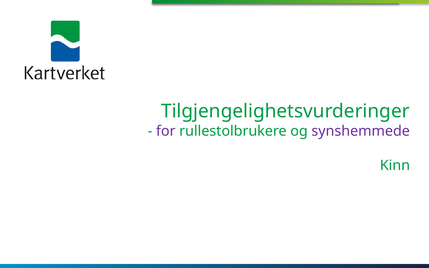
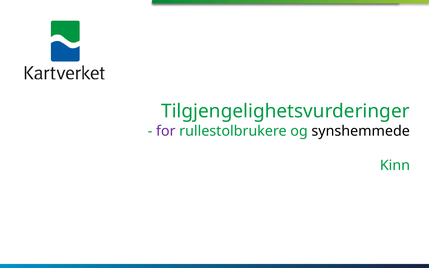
synshemmede colour: purple -> black
